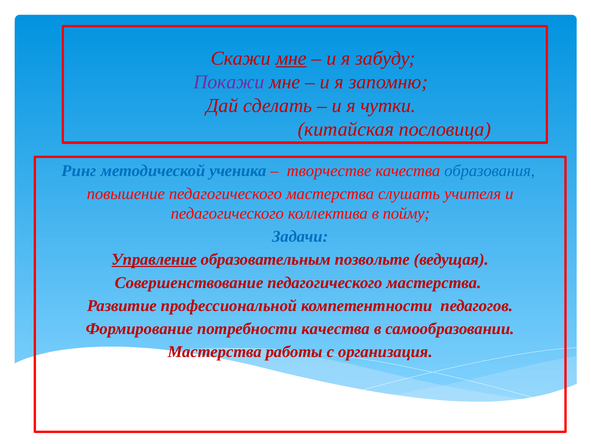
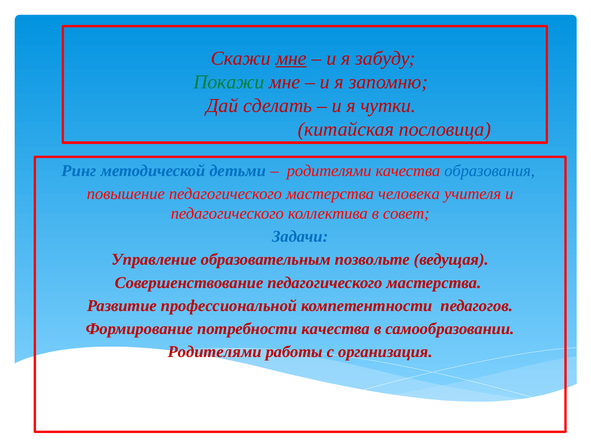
Покажи colour: purple -> green
ученика: ученика -> детьми
творчестве at (329, 170): творчестве -> родителями
слушать: слушать -> человека
пойму: пойму -> совет
Управление underline: present -> none
Мастерства at (215, 351): Мастерства -> Родителями
